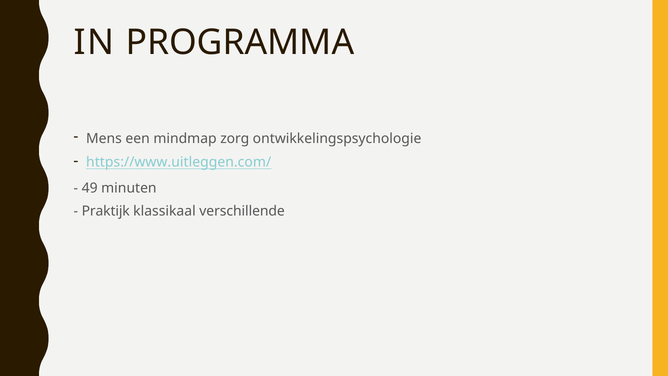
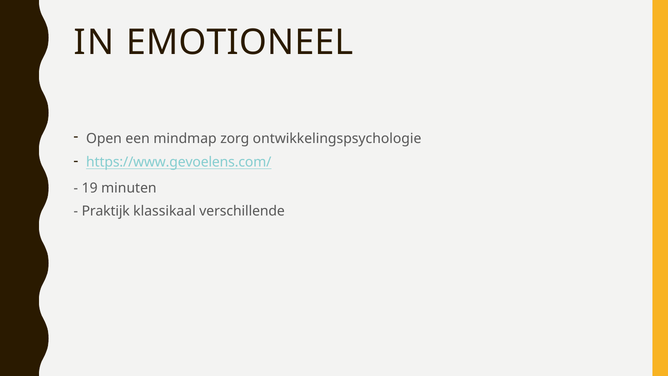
PROGRAMMA: PROGRAMMA -> EMOTIONEEL
Mens: Mens -> Open
https://www.uitleggen.com/: https://www.uitleggen.com/ -> https://www.gevoelens.com/
49: 49 -> 19
